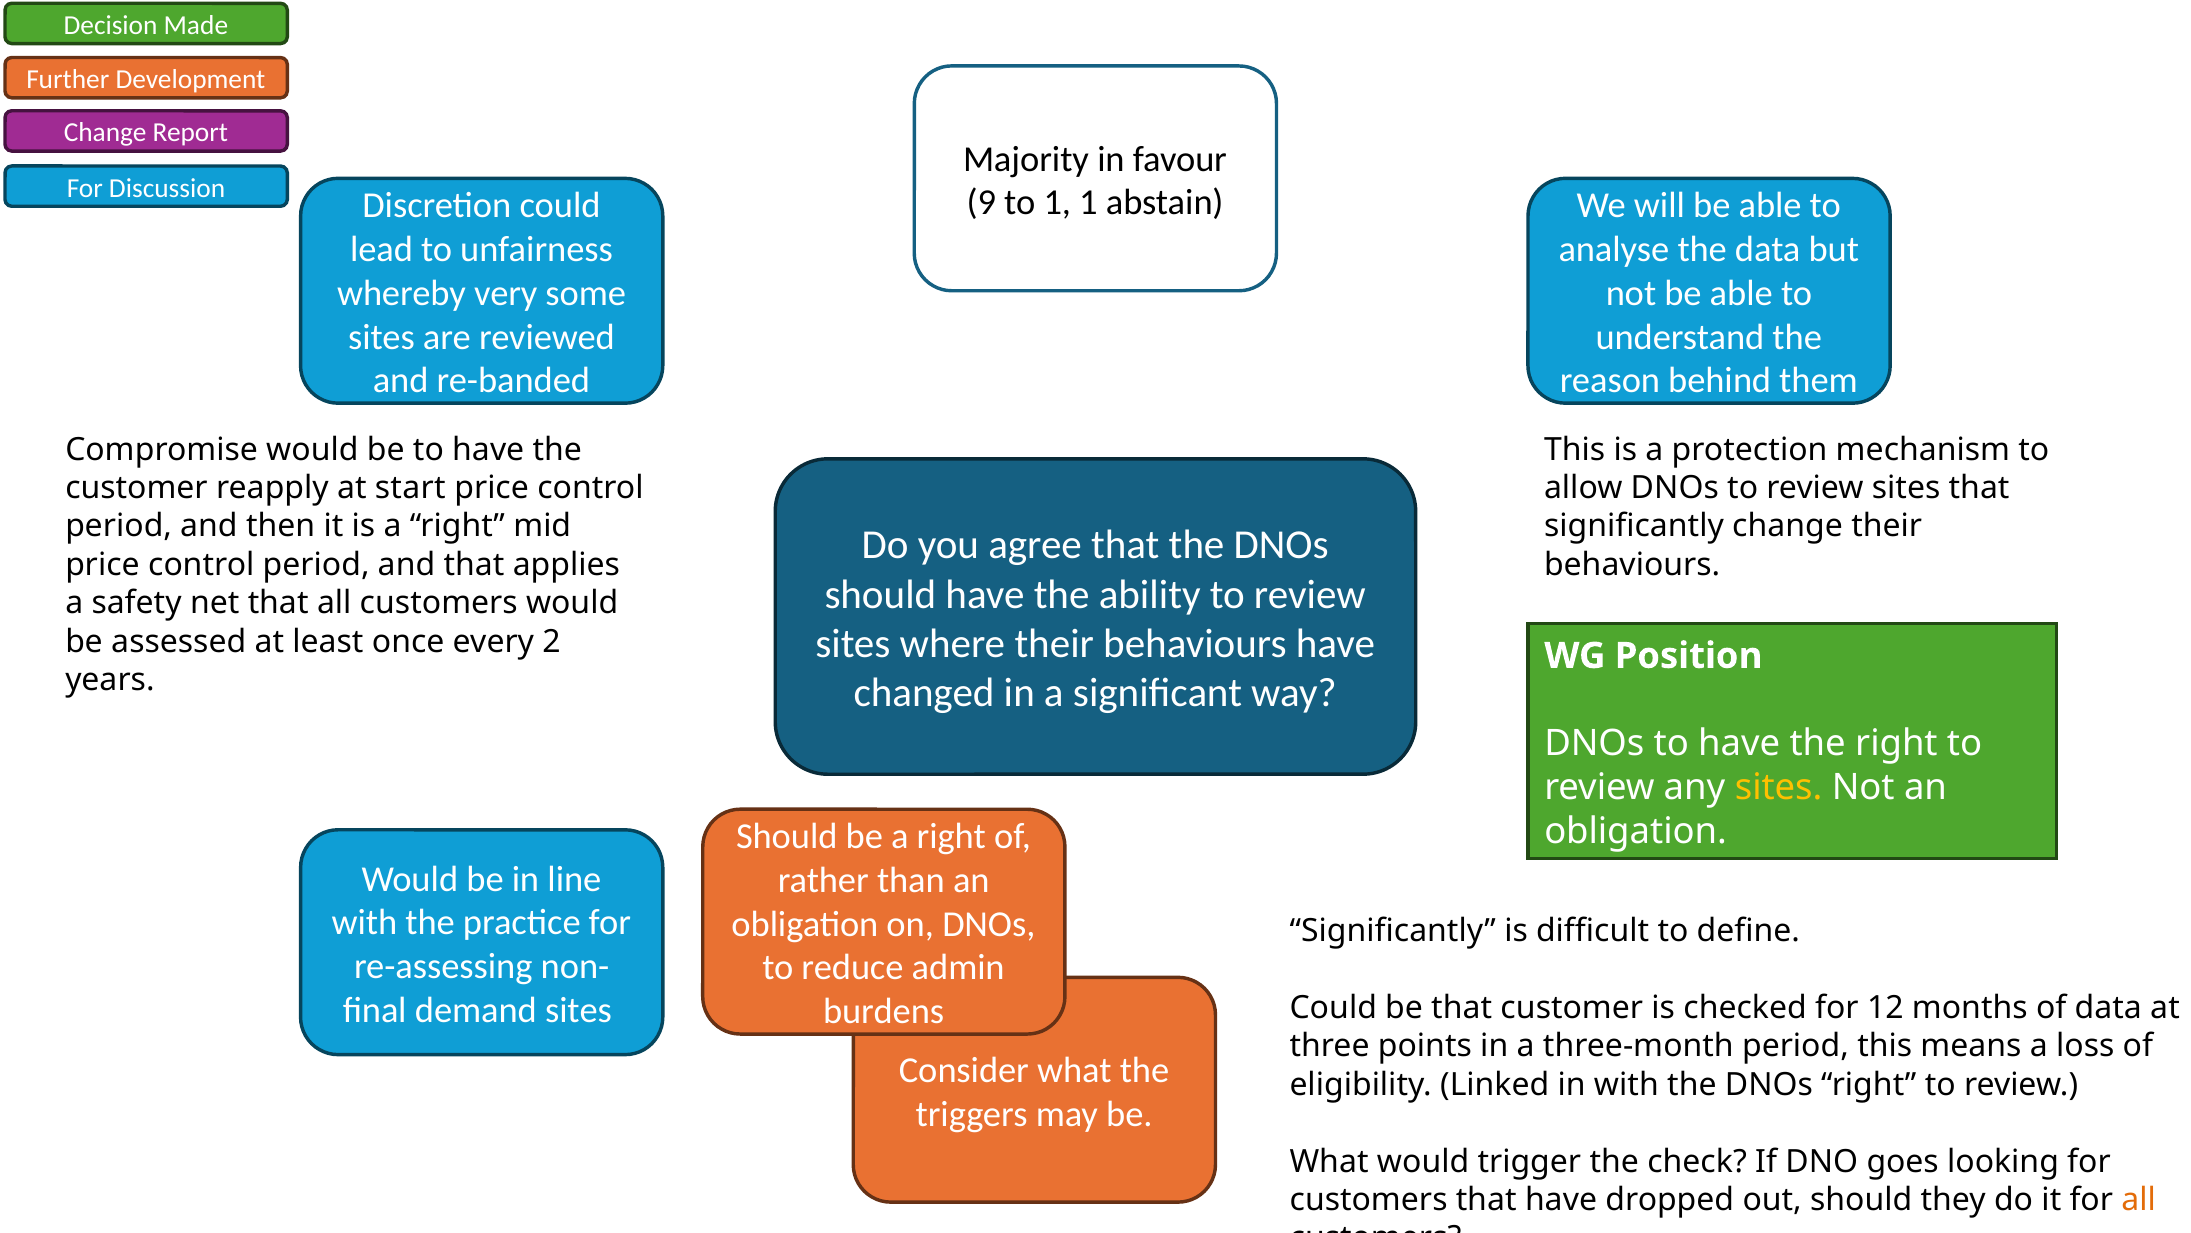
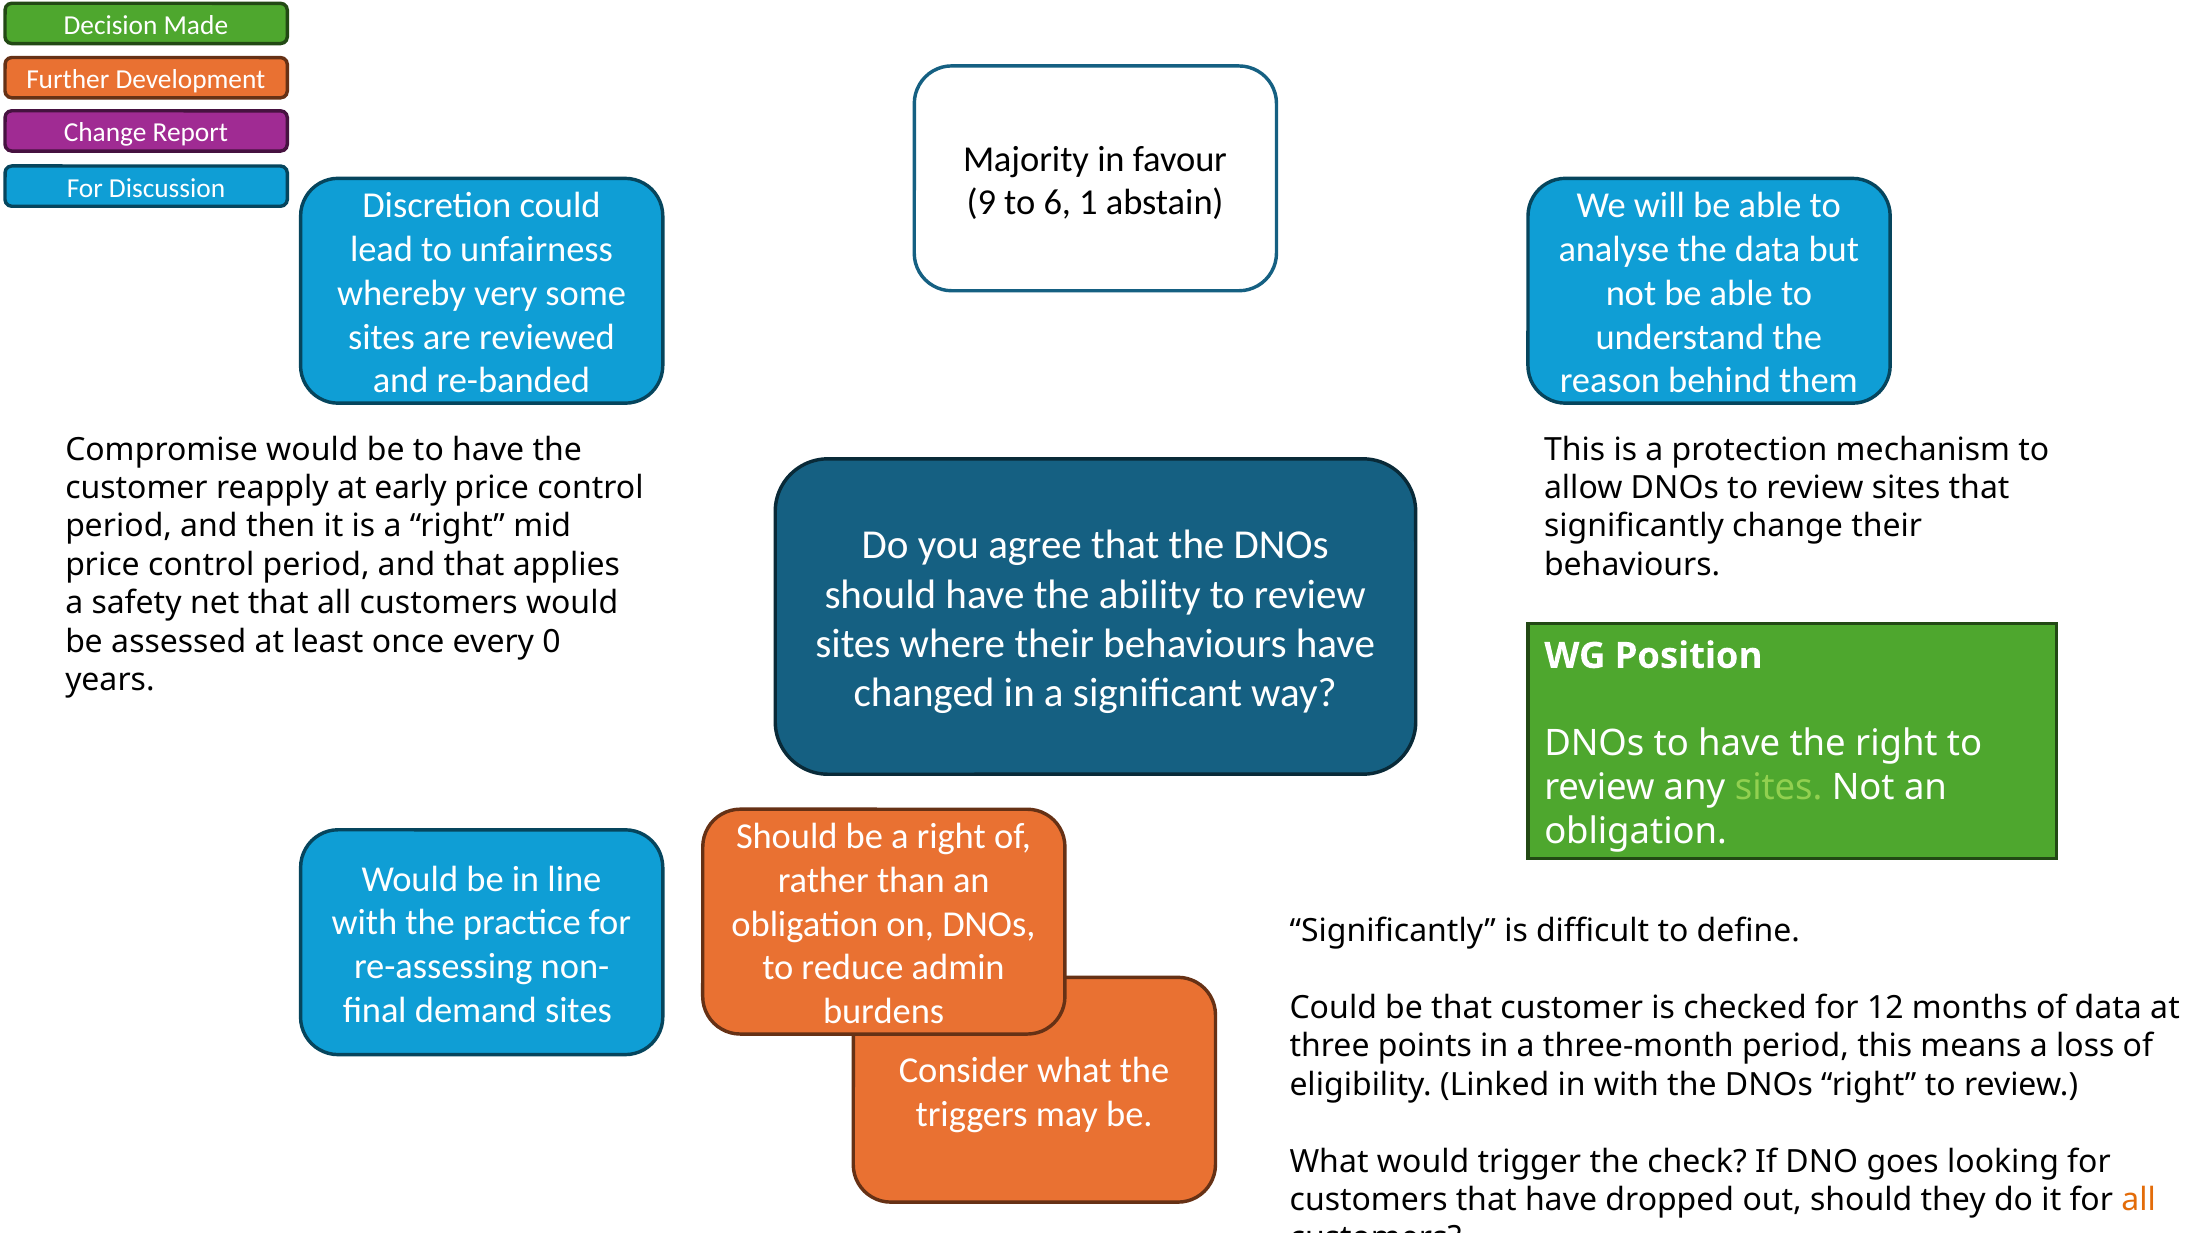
to 1: 1 -> 6
start: start -> early
2: 2 -> 0
sites at (1779, 787) colour: yellow -> light green
